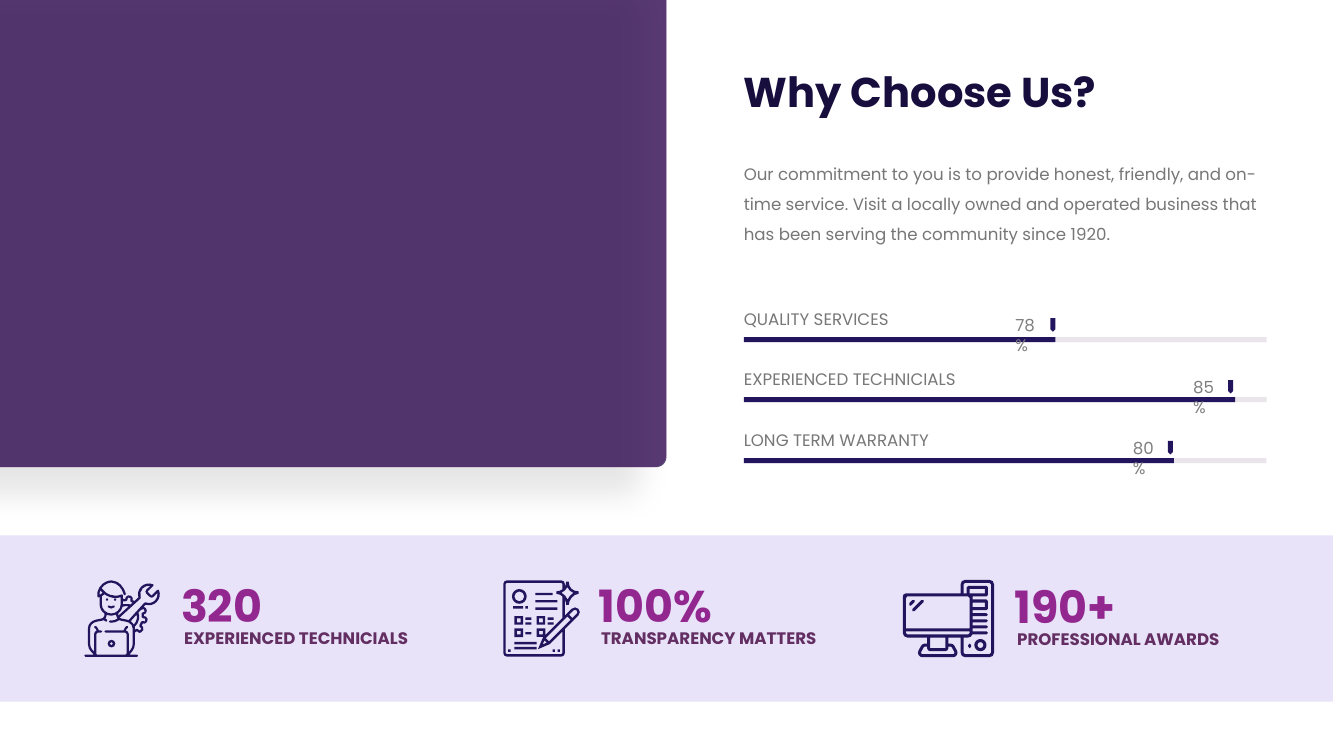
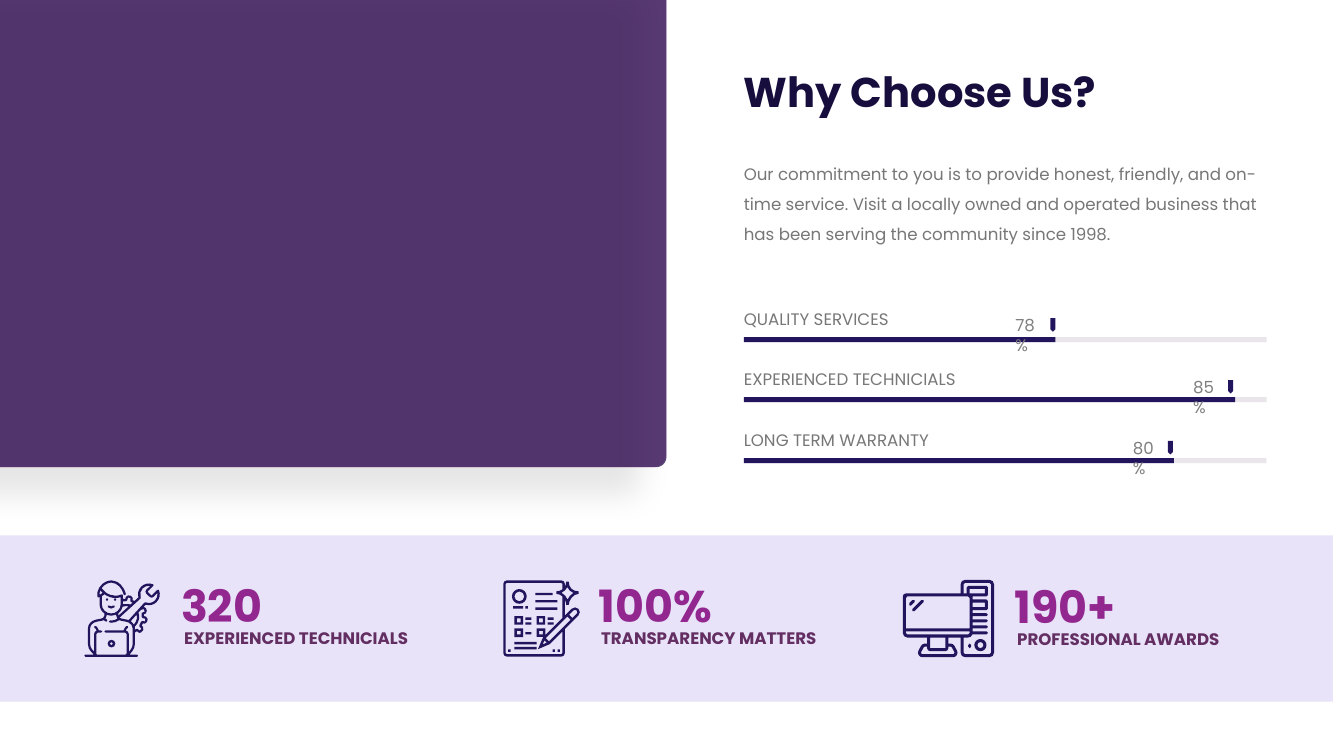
1920: 1920 -> 1998
